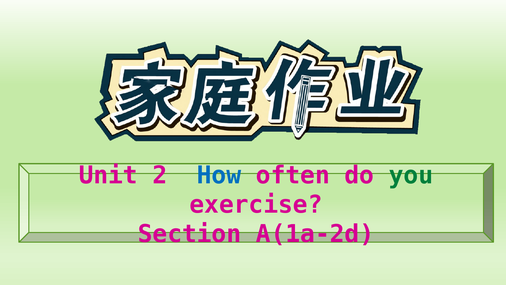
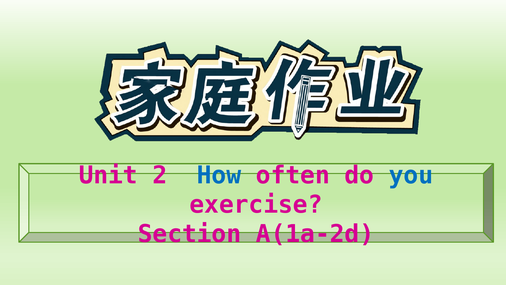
you colour: green -> blue
